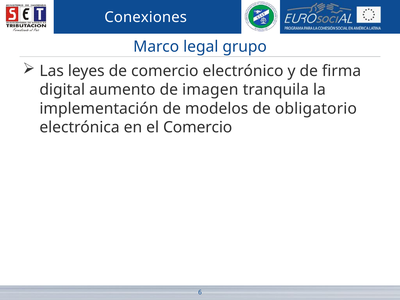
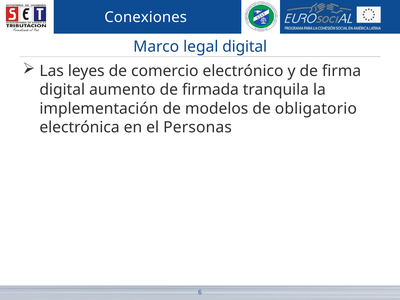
legal grupo: grupo -> digital
imagen: imagen -> firmada
el Comercio: Comercio -> Personas
